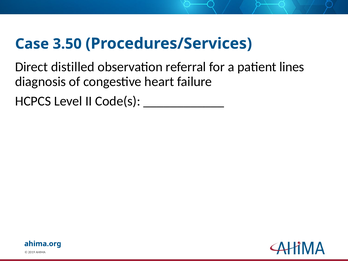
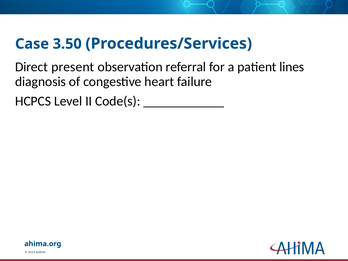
distilled: distilled -> present
